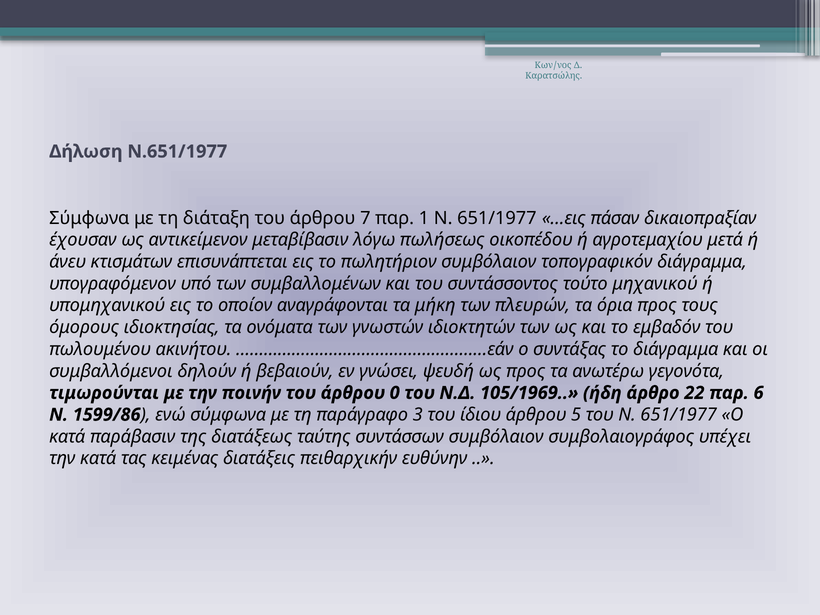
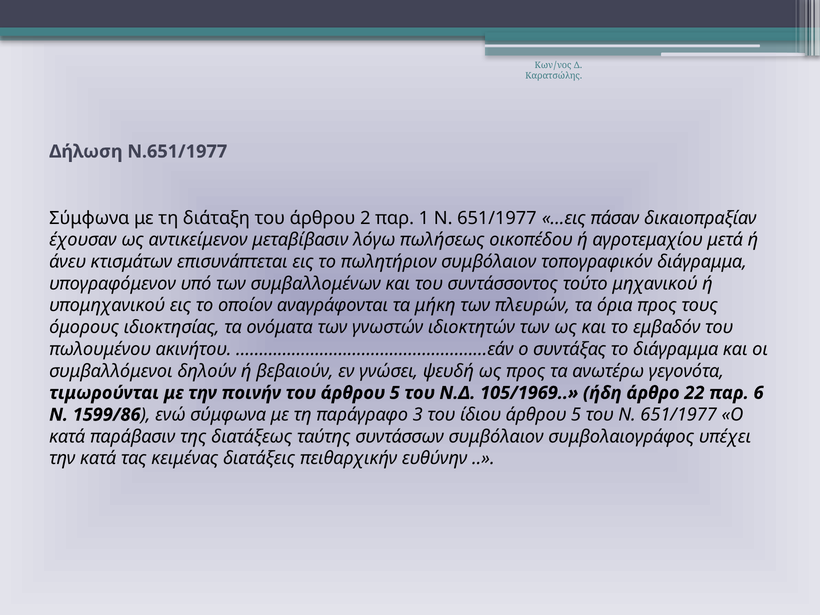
7: 7 -> 2
του άρθρου 0: 0 -> 5
